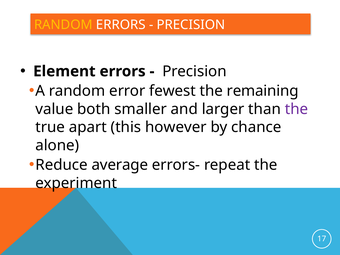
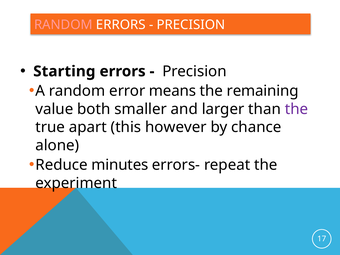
RANDOM at (63, 25) colour: yellow -> pink
Element: Element -> Starting
fewest: fewest -> means
average: average -> minutes
